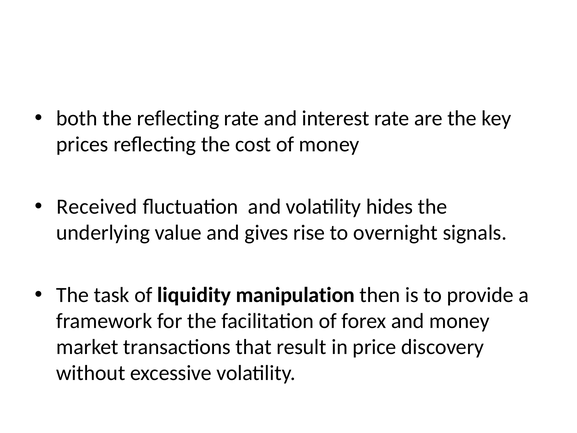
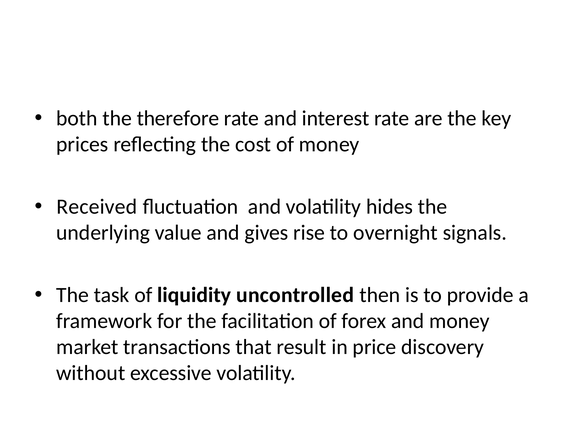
the reflecting: reflecting -> therefore
manipulation: manipulation -> uncontrolled
